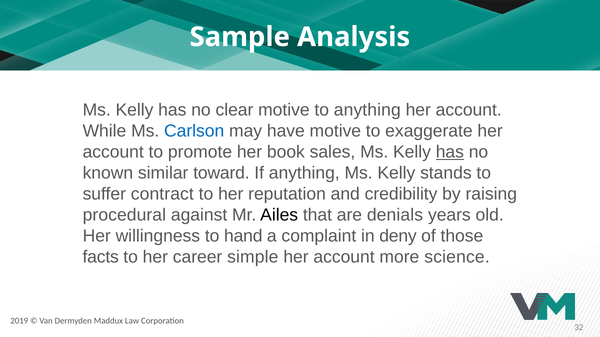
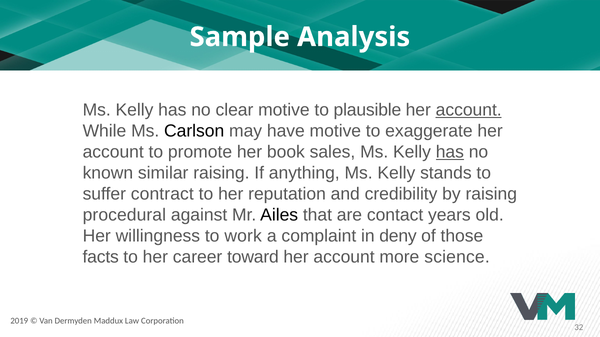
to anything: anything -> plausible
account at (469, 110) underline: none -> present
Carlson colour: blue -> black
similar toward: toward -> raising
denials: denials -> contact
hand: hand -> work
simple: simple -> toward
